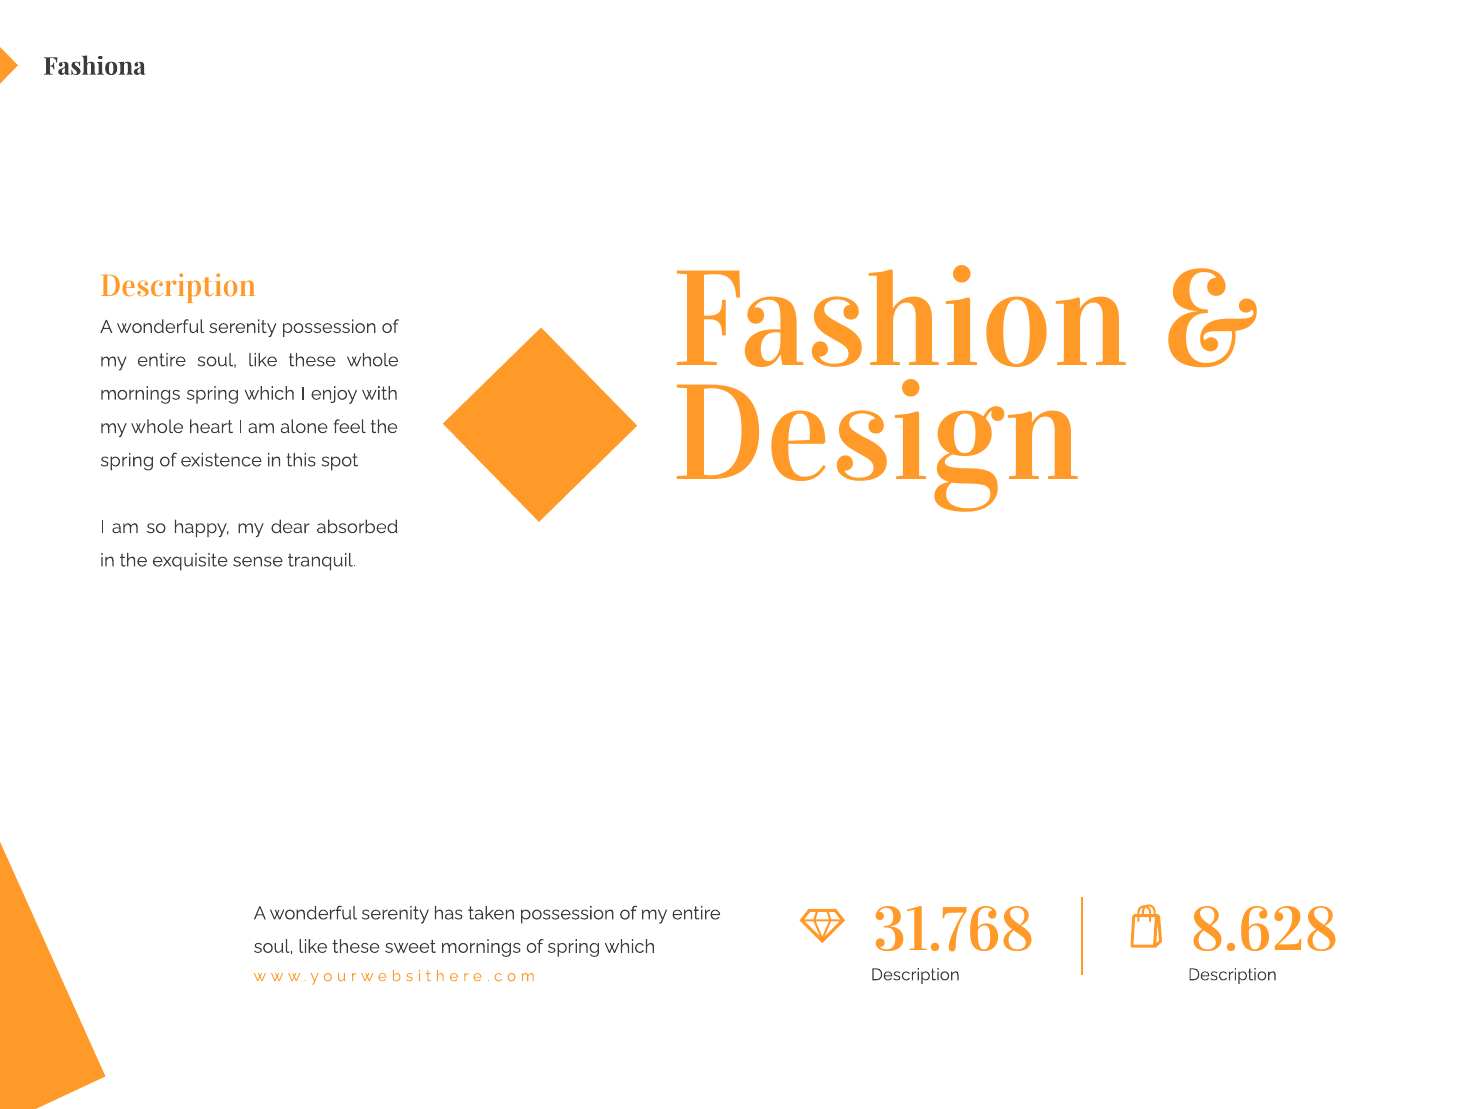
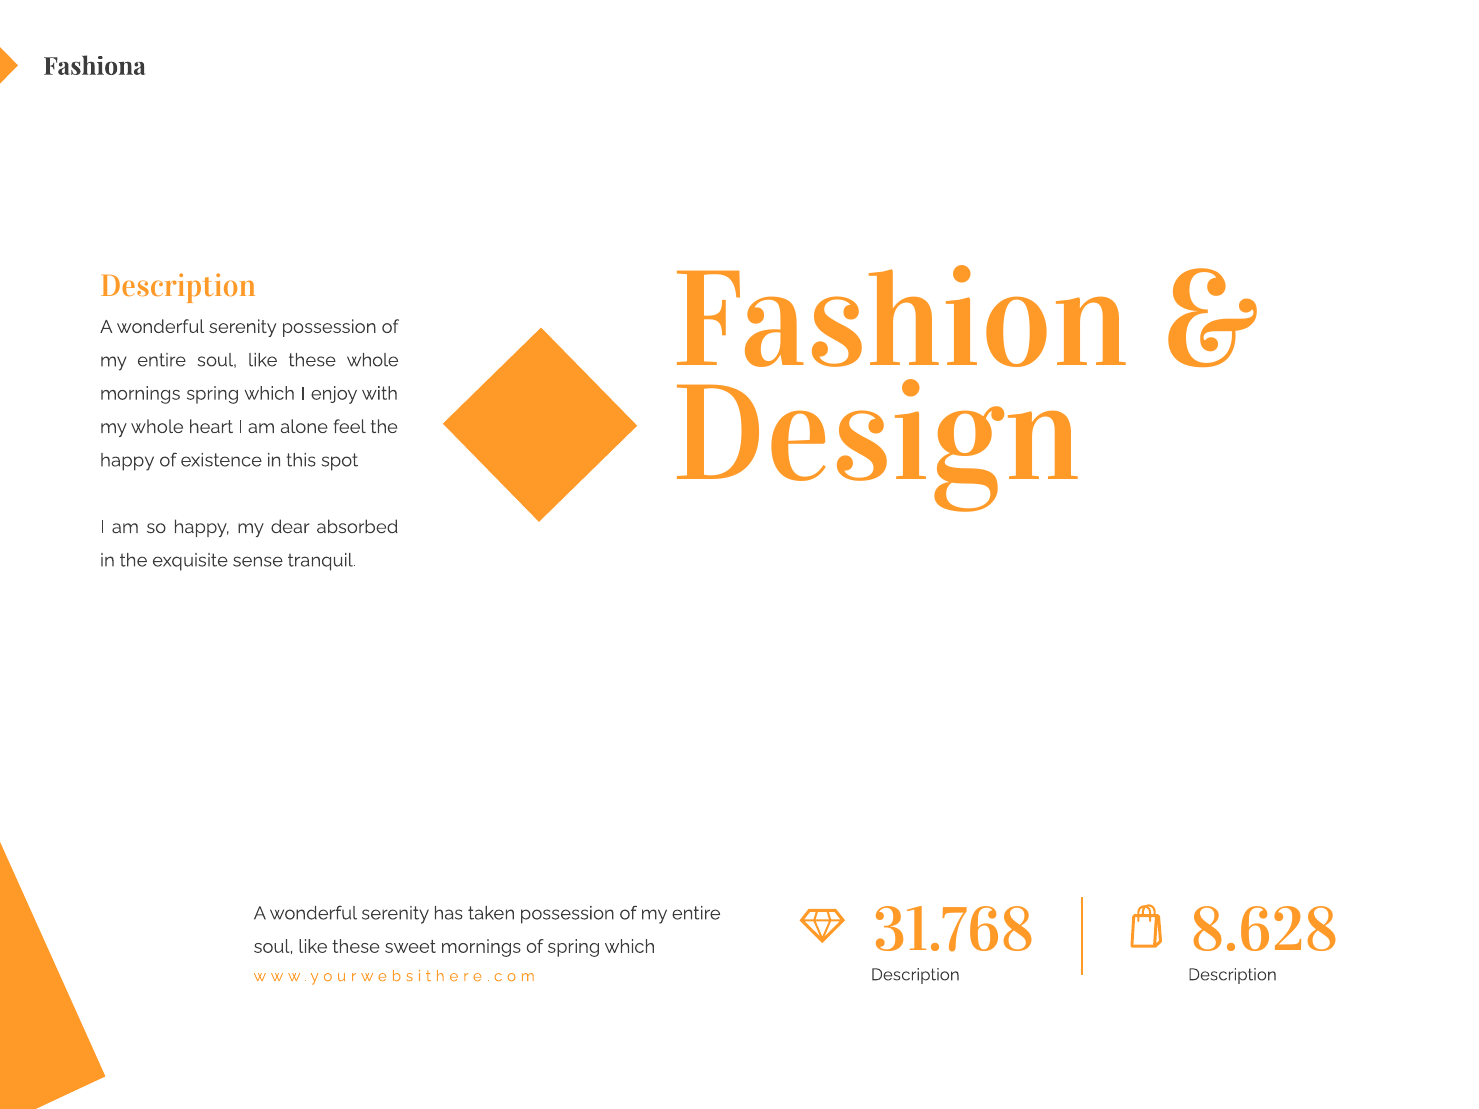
spring at (127, 460): spring -> happy
